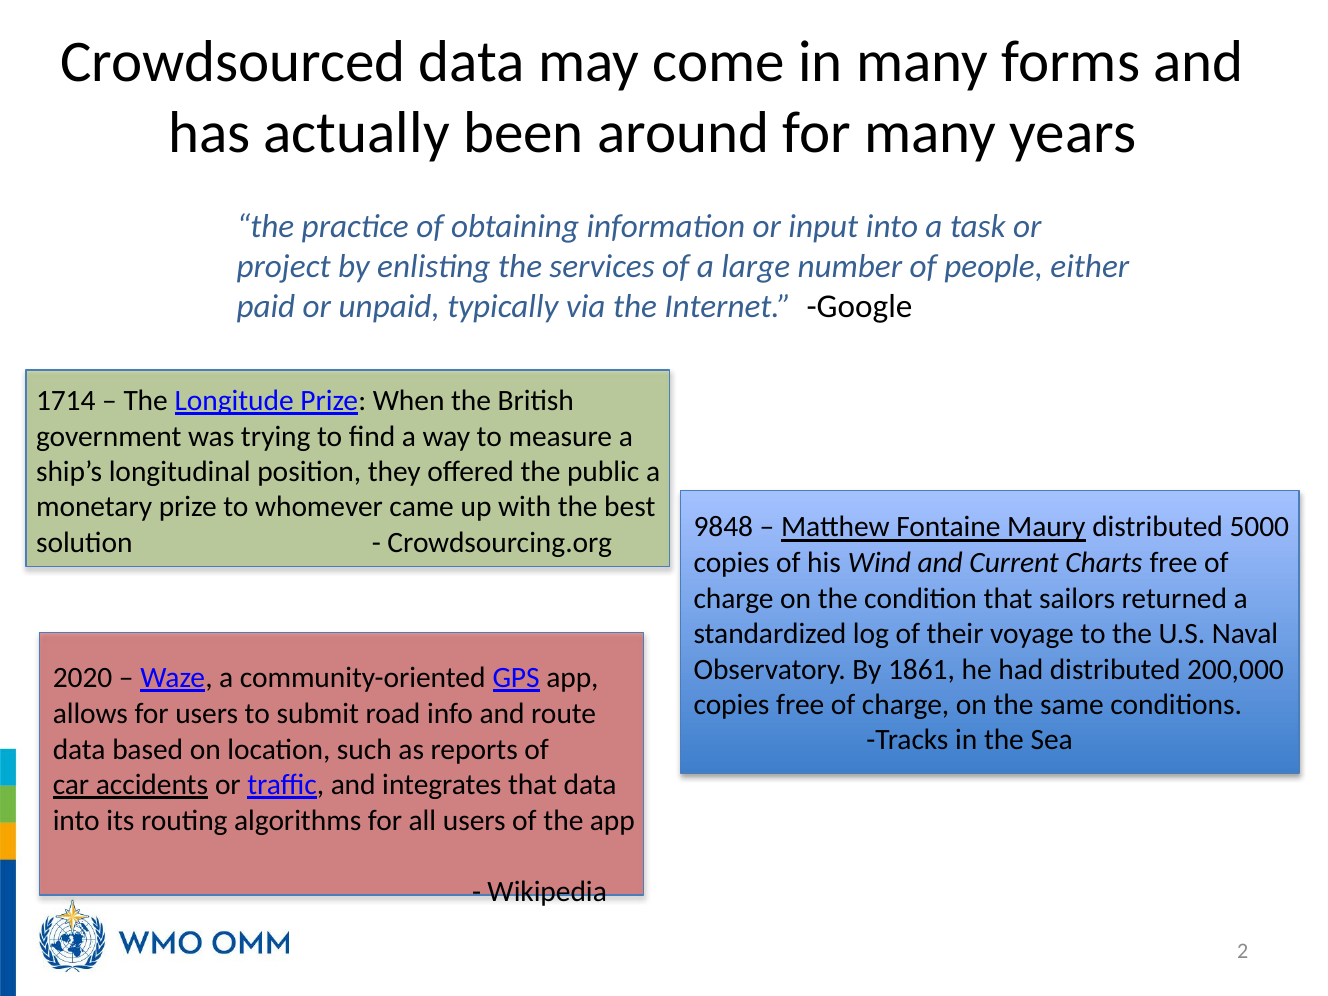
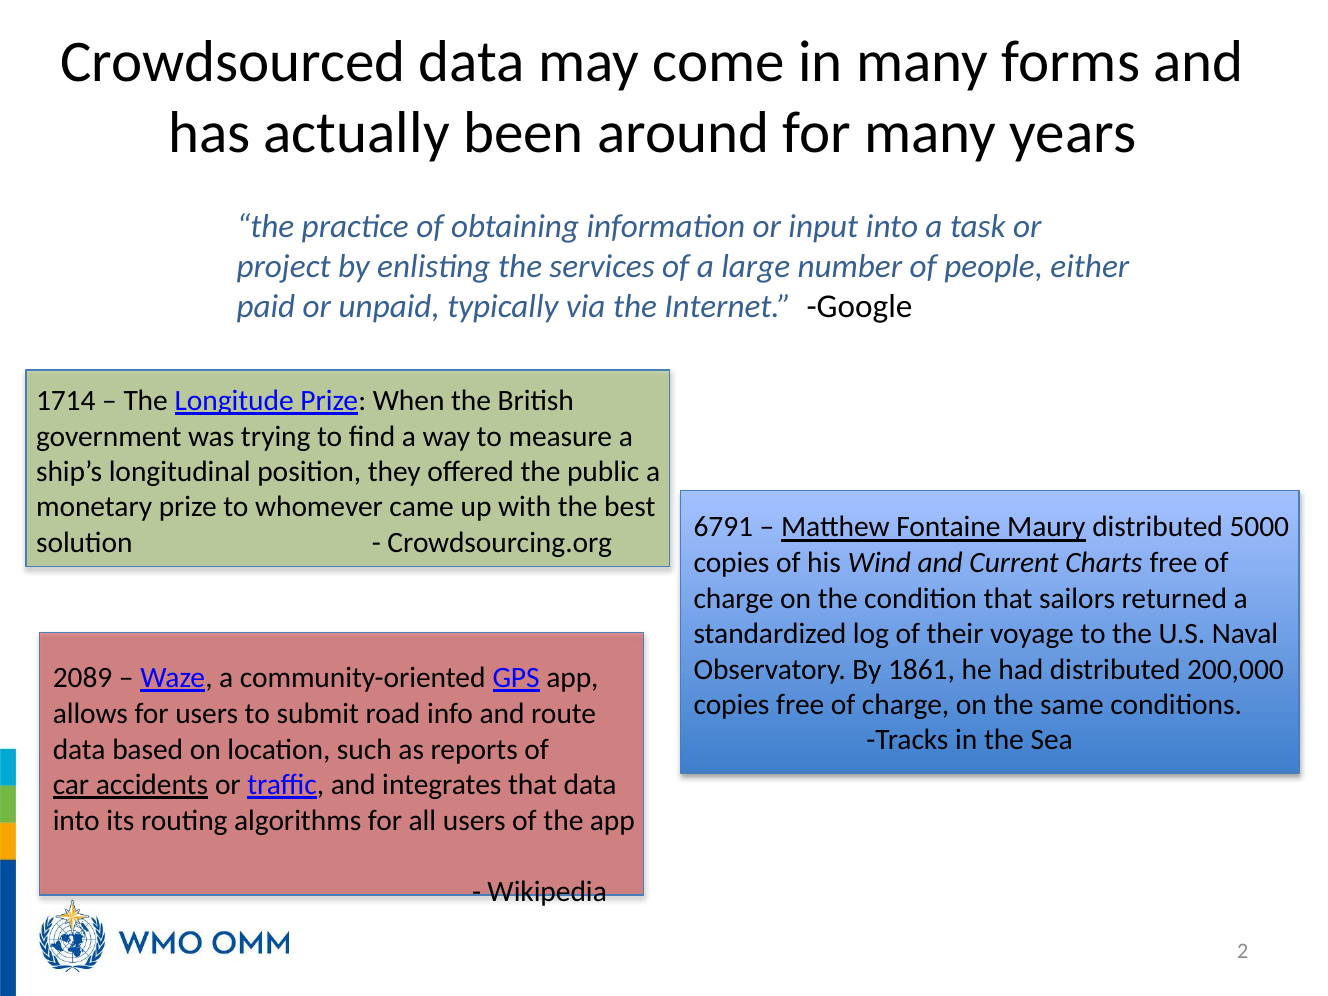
9848: 9848 -> 6791
2020: 2020 -> 2089
